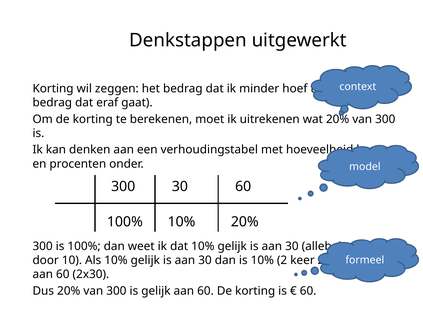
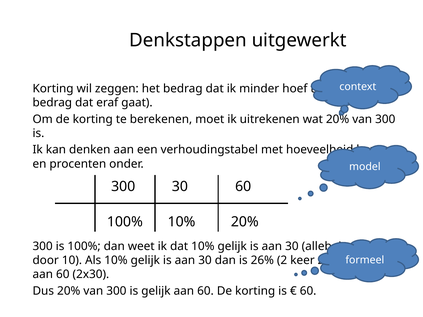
is 10%: 10% -> 26%
